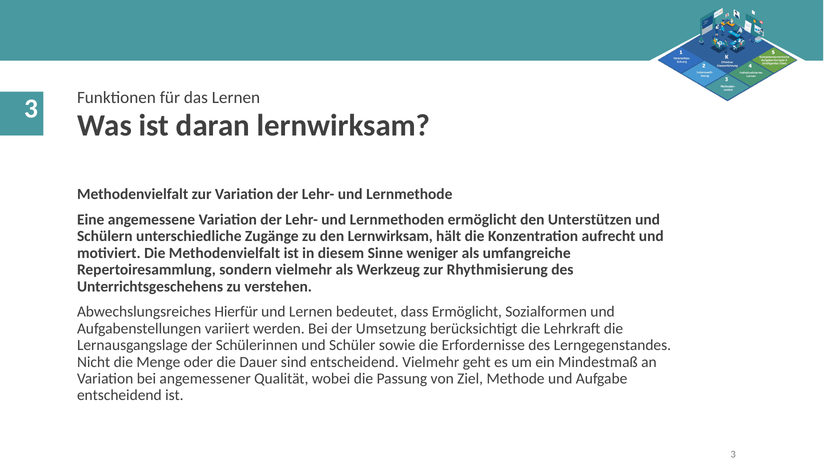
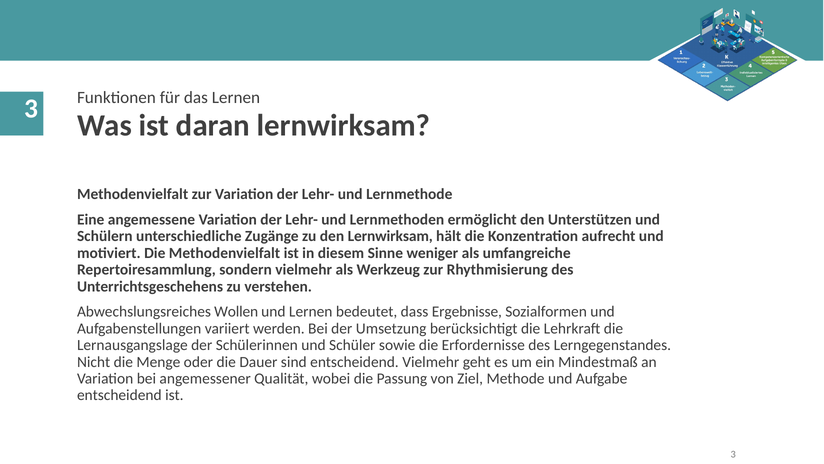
Hierfür: Hierfür -> Wollen
dass Ermöglicht: Ermöglicht -> Ergebnisse
